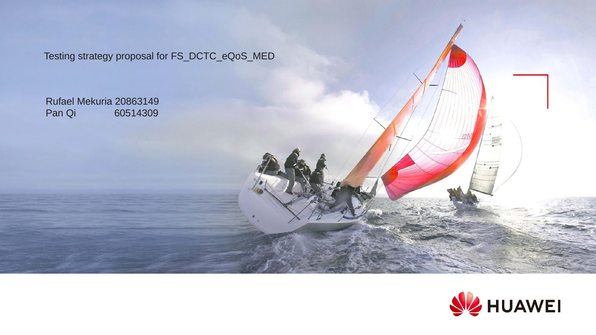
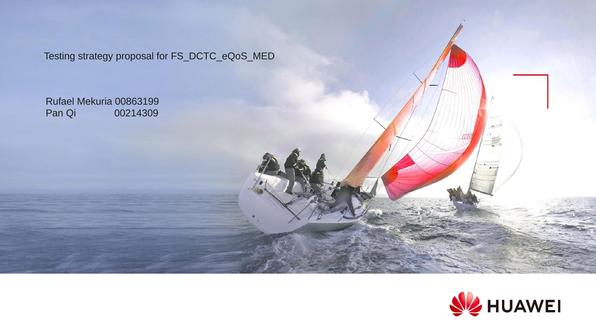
20863149: 20863149 -> 00863199
60514309: 60514309 -> 00214309
